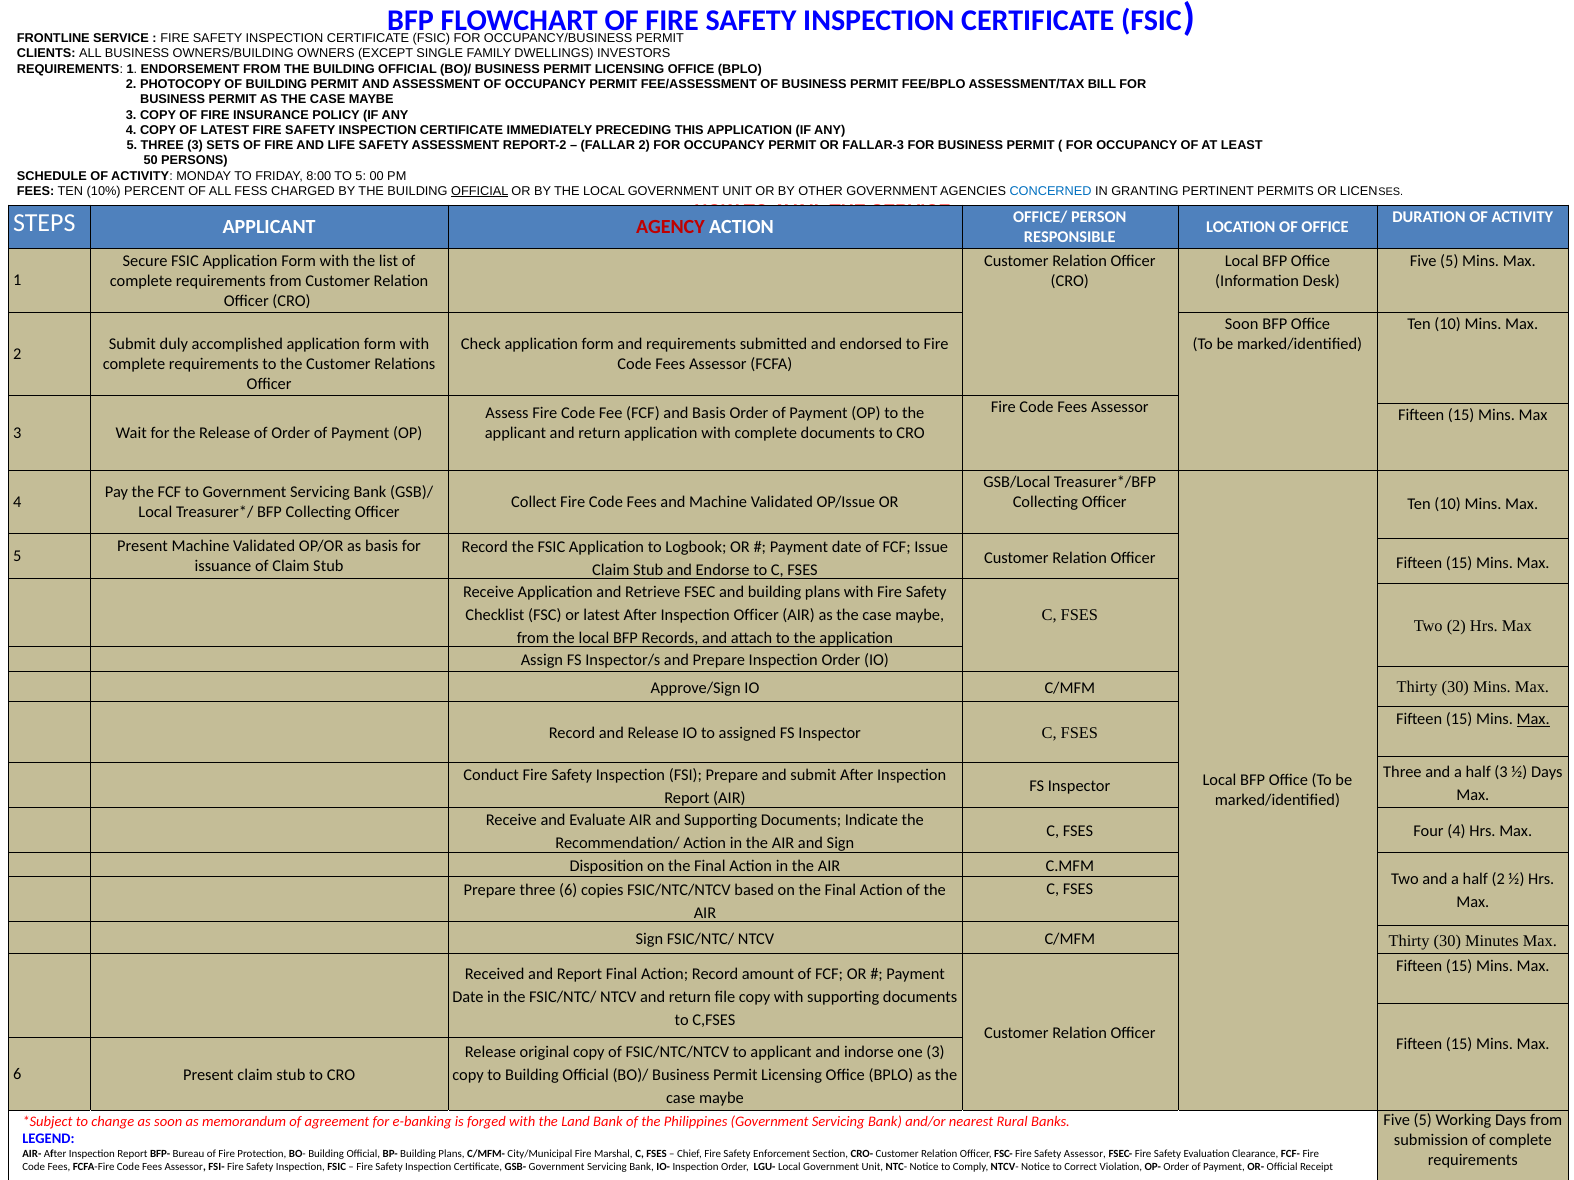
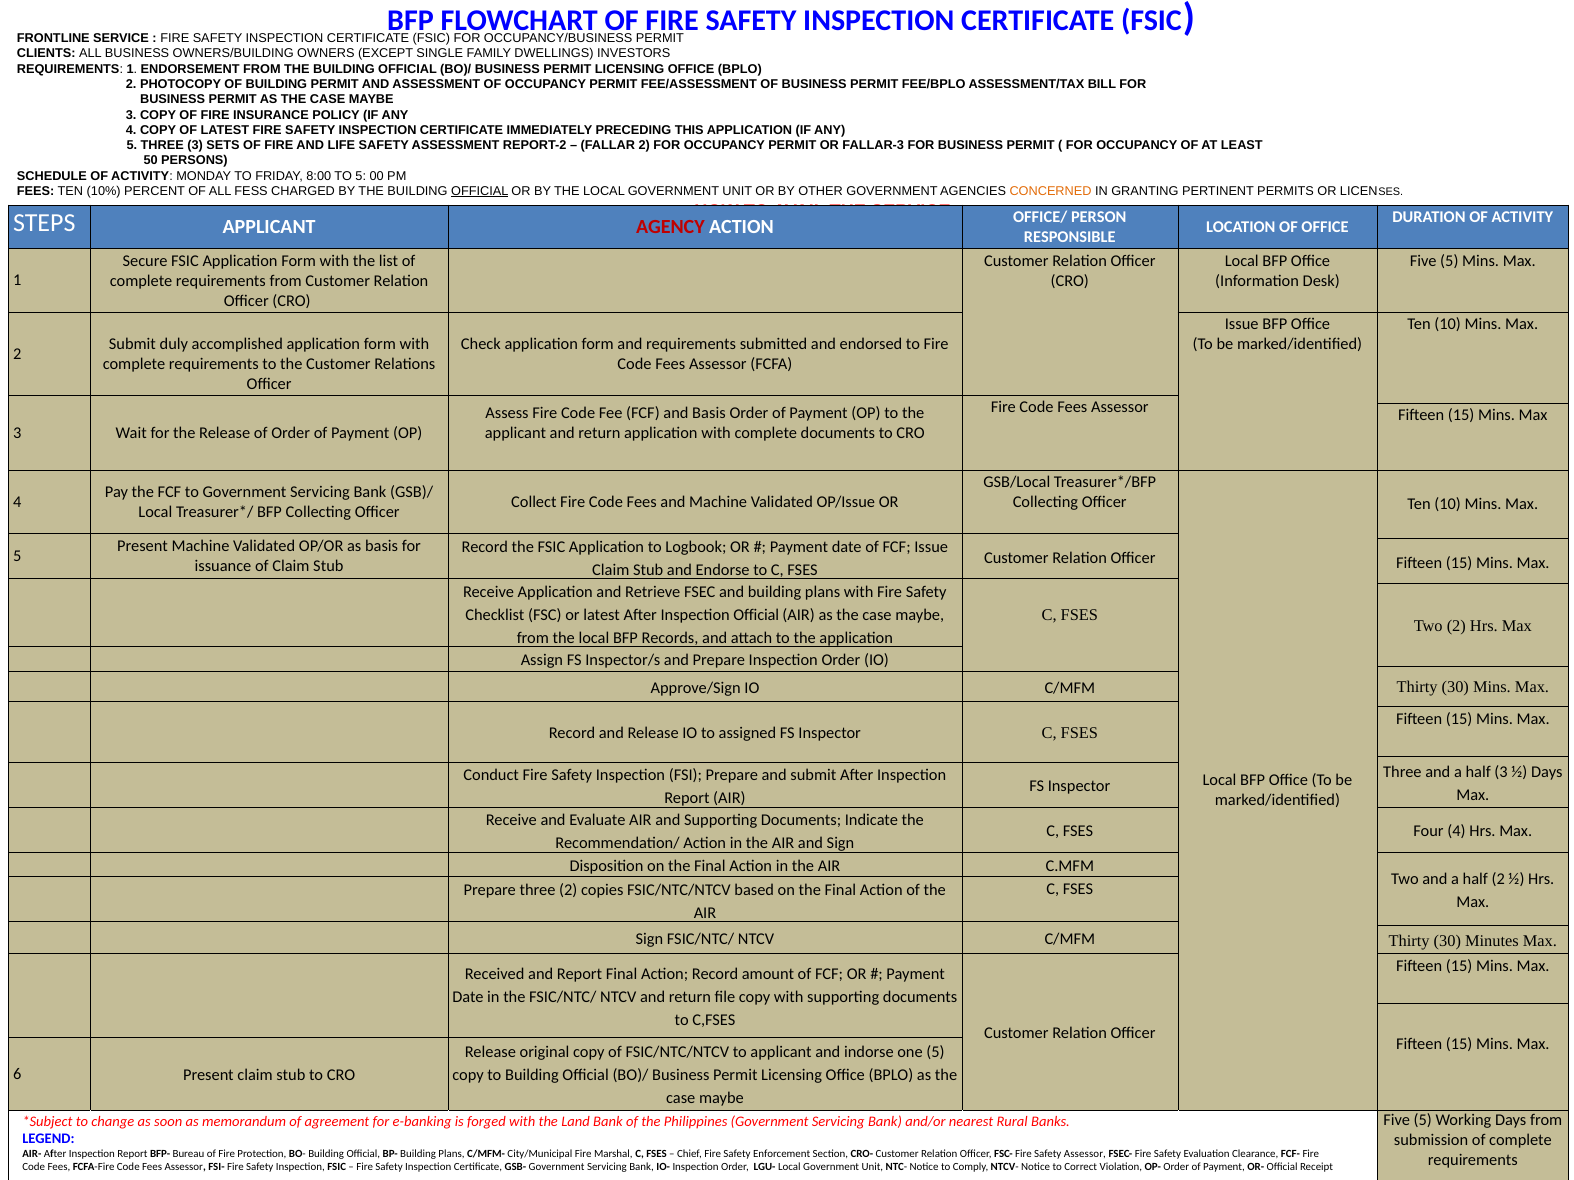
CONCERNED colour: blue -> orange
Soon at (1242, 324): Soon -> Issue
Inspection Officer: Officer -> Official
Max at (1533, 720) underline: present -> none
three 6: 6 -> 2
one 3: 3 -> 5
